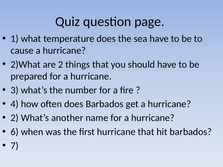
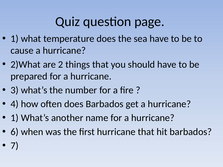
2 at (15, 118): 2 -> 1
